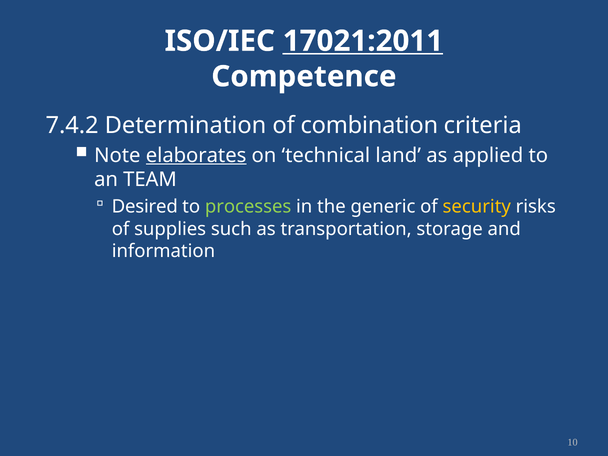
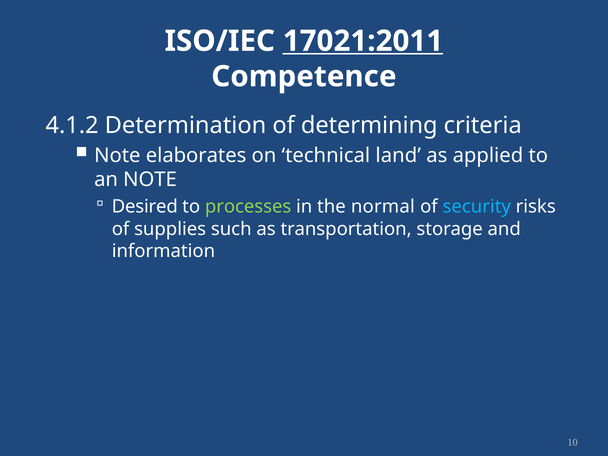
7.4.2: 7.4.2 -> 4.1.2
combination: combination -> determining
elaborates underline: present -> none
an TEAM: TEAM -> NOTE
generic: generic -> normal
security colour: yellow -> light blue
